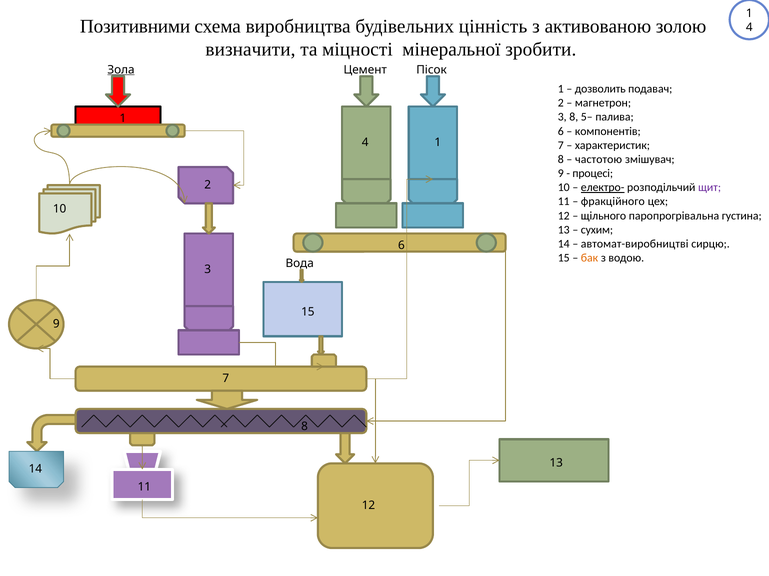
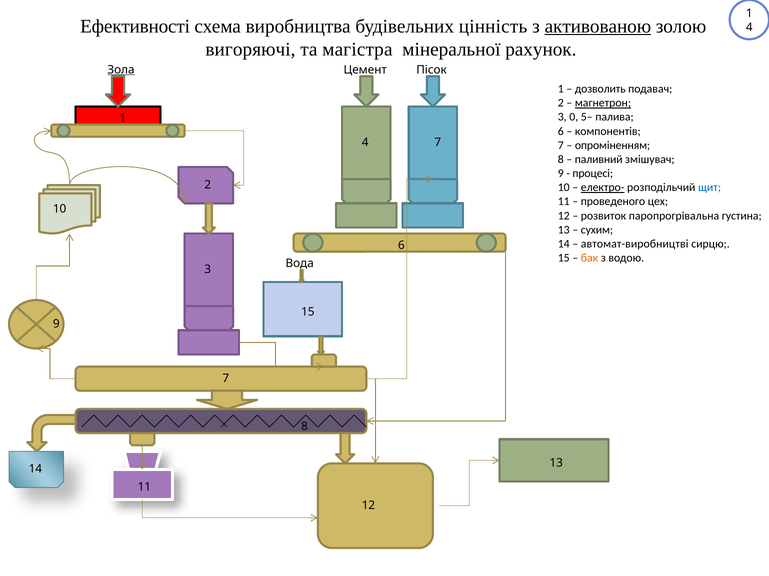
Позитивними: Позитивними -> Ефективності
активованою underline: none -> present
визначити: визначити -> вигоряючі
міцності: міцності -> магістра
зробити: зробити -> рахунок
магнетрон underline: none -> present
3 8: 8 -> 0
4 1: 1 -> 7
характеристик: характеристик -> опроміненням
частотою: частотою -> паливний
щит colour: purple -> blue
фракційного: фракційного -> проведеного
щільного: щільного -> розвиток
